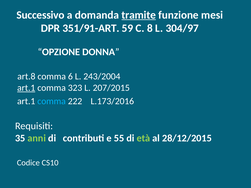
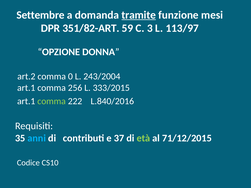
Successivo: Successivo -> Settembre
351/91-ART: 351/91-ART -> 351/82-ART
8: 8 -> 3
304/97: 304/97 -> 113/97
art.8: art.8 -> art.2
6: 6 -> 0
art.1 at (26, 88) underline: present -> none
323: 323 -> 256
207/2015: 207/2015 -> 333/2015
comma at (52, 101) colour: light blue -> light green
L.173/2016: L.173/2016 -> L.840/2016
anni colour: light green -> light blue
55: 55 -> 37
28/12/2015: 28/12/2015 -> 71/12/2015
